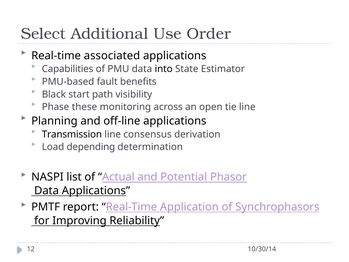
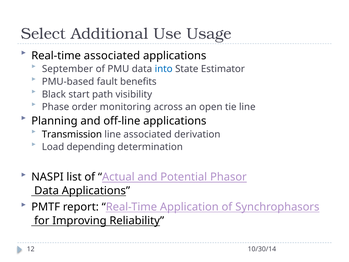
Order: Order -> Usage
Capabilities: Capabilities -> September
into colour: black -> blue
these: these -> order
line consensus: consensus -> associated
